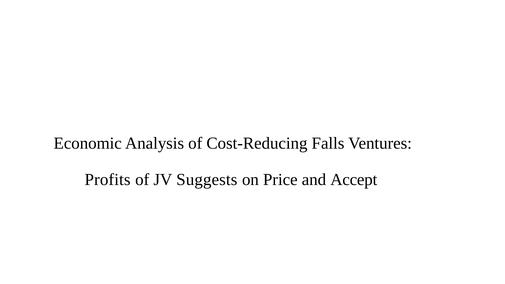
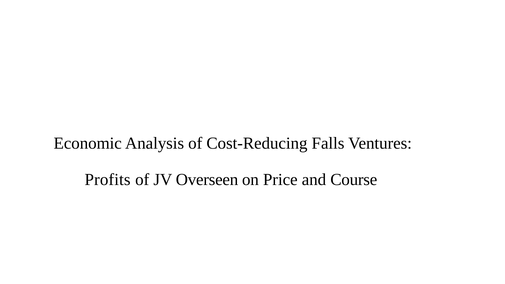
Suggests: Suggests -> Overseen
Accept: Accept -> Course
